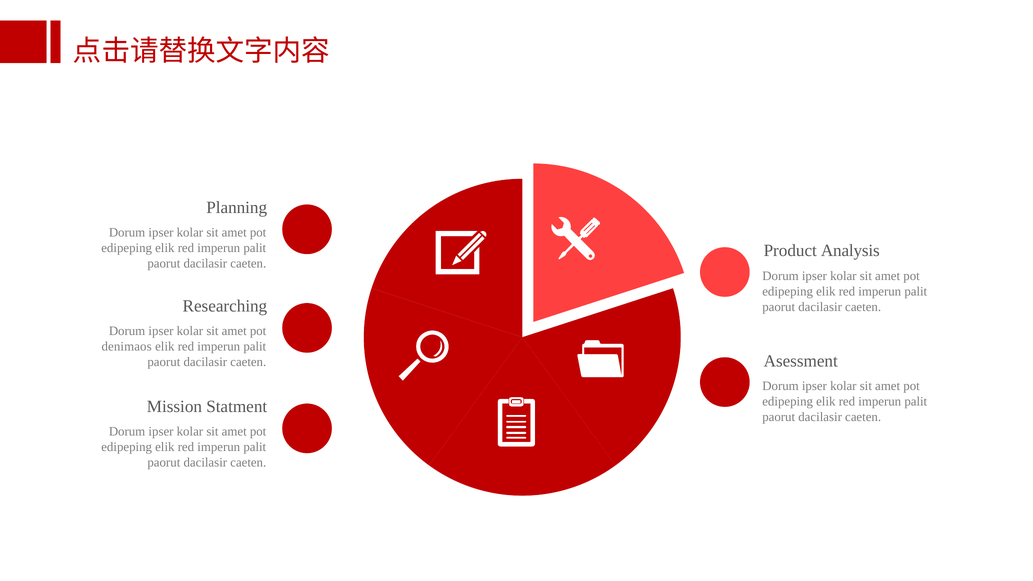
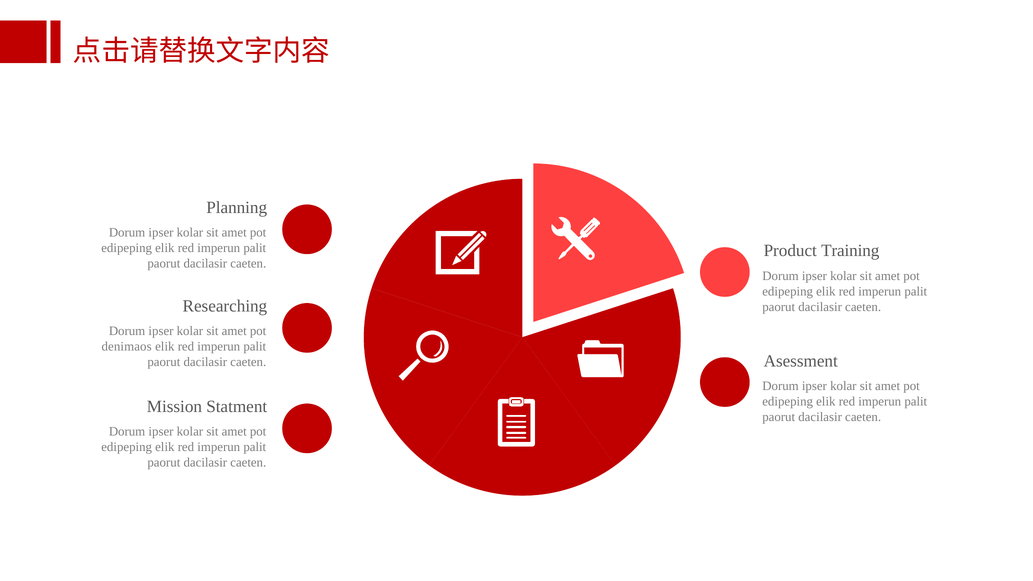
Analysis: Analysis -> Training
